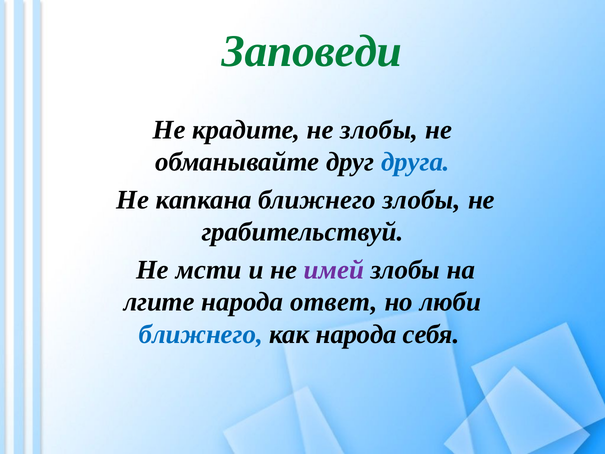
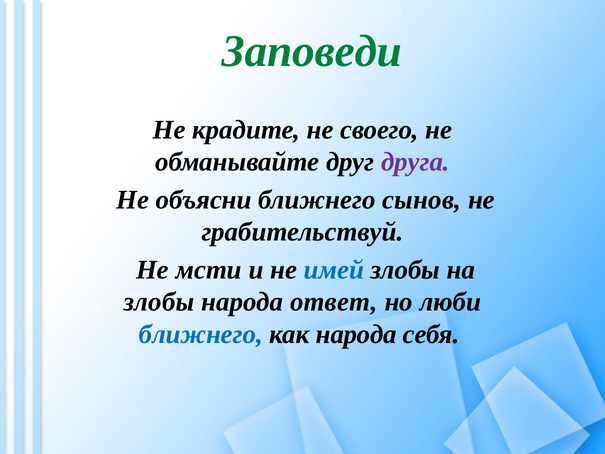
не злобы: злобы -> своего
друга colour: blue -> purple
капкана: капкана -> объясни
ближнего злобы: злобы -> сынов
имей colour: purple -> blue
лгите at (159, 302): лгите -> злобы
